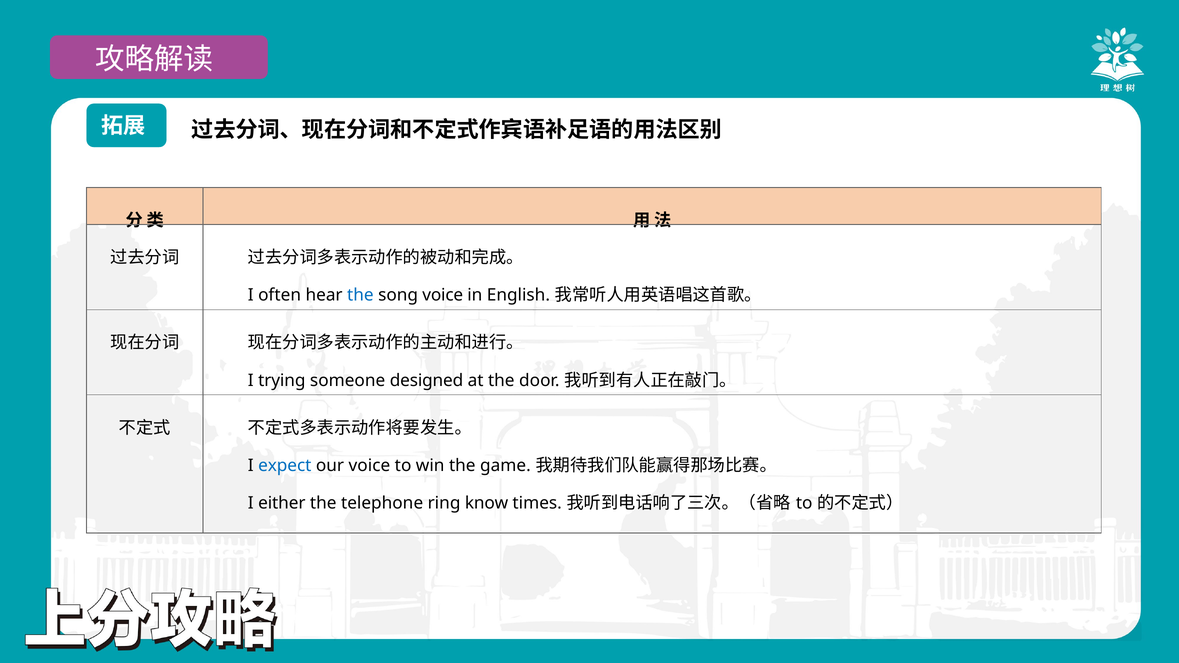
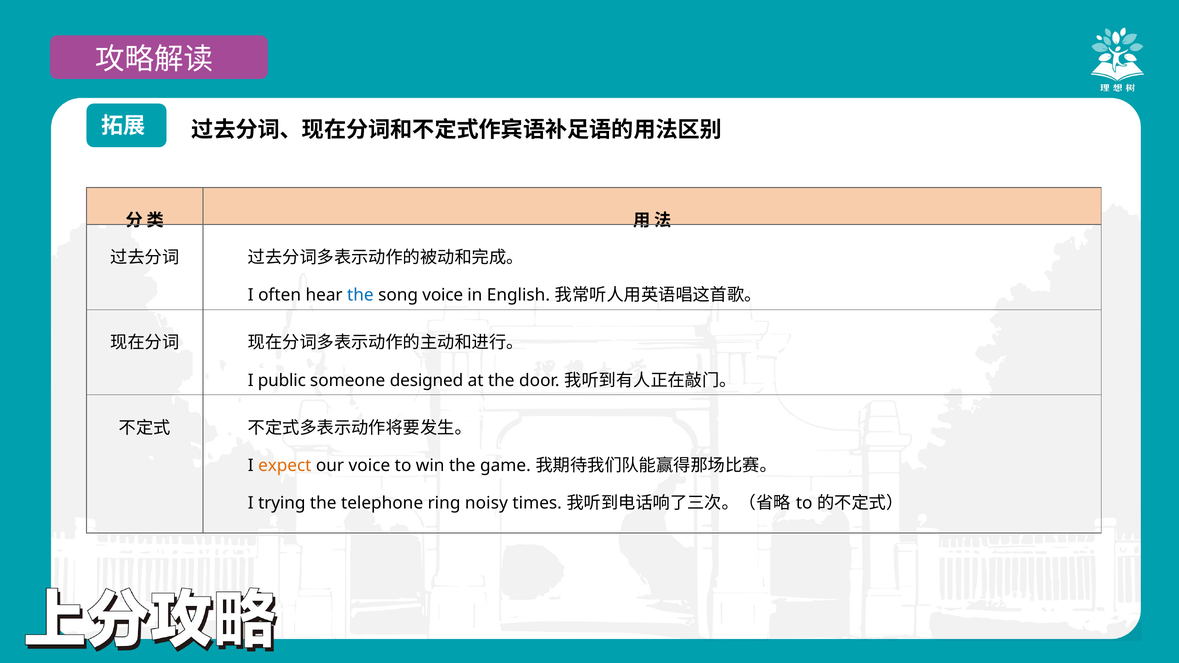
trying: trying -> public
expect colour: blue -> orange
either: either -> trying
know: know -> noisy
